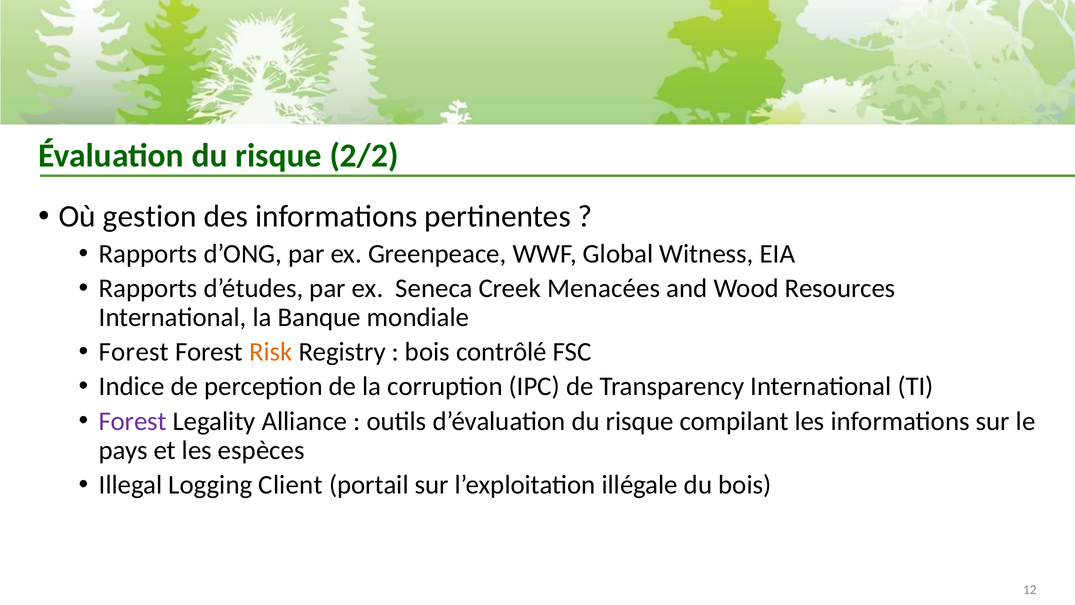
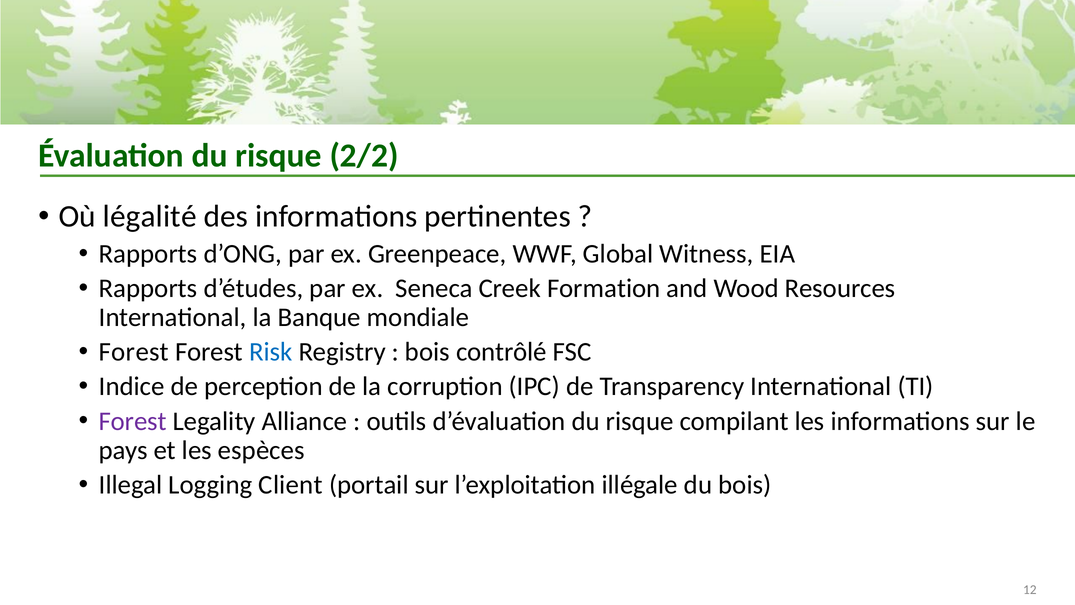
gestion: gestion -> légalité
Menacées: Menacées -> Formation
Risk colour: orange -> blue
